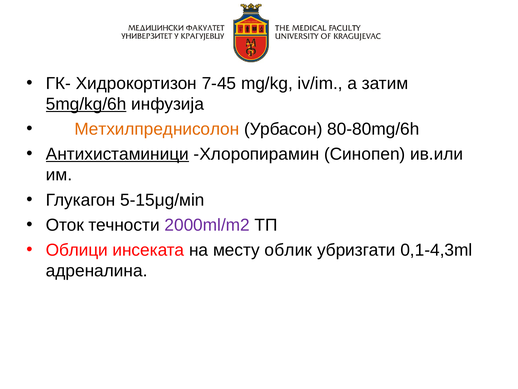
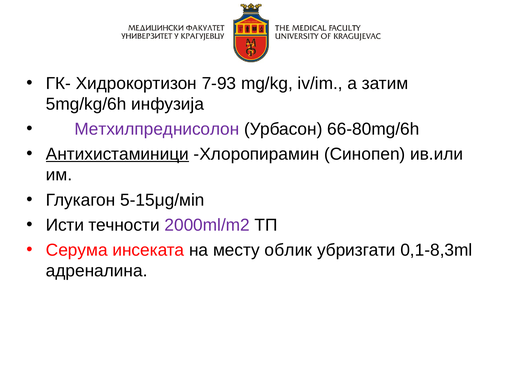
7-45: 7-45 -> 7-93
5mg/kg/6h underline: present -> none
Метхилпреднисолон colour: orange -> purple
80-80mg/6h: 80-80mg/6h -> 66-80mg/6h
Оток: Оток -> Исти
Облици: Облици -> Серума
0,1-4,3ml: 0,1-4,3ml -> 0,1-8,3ml
